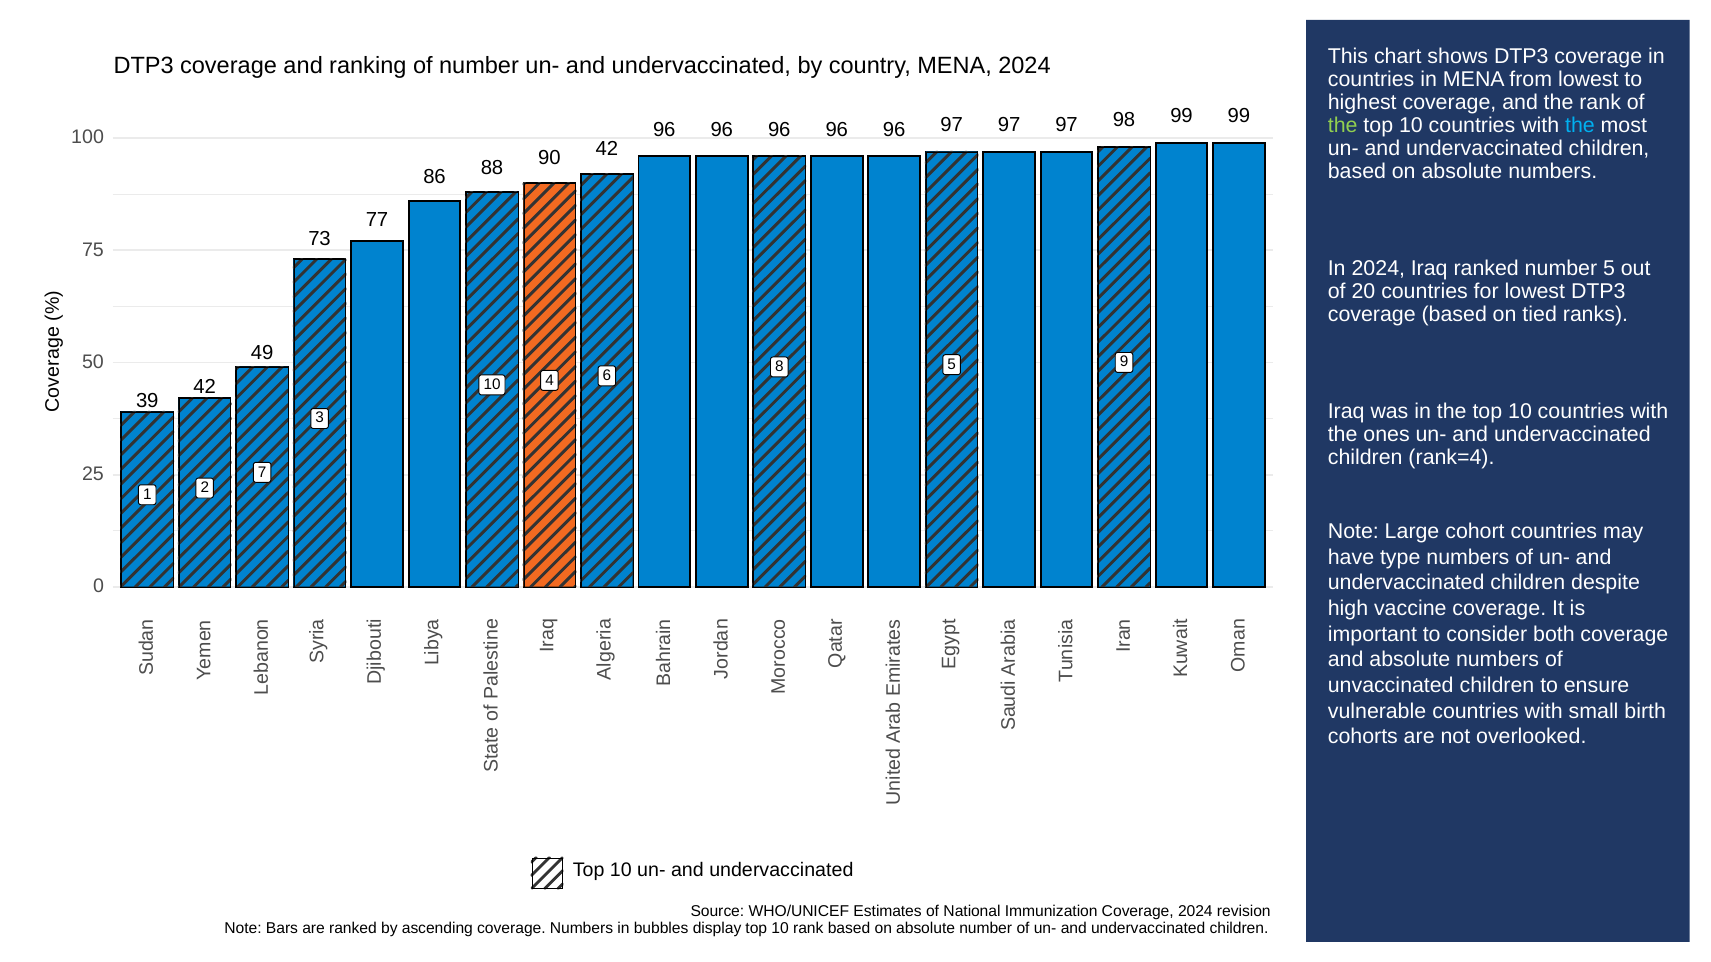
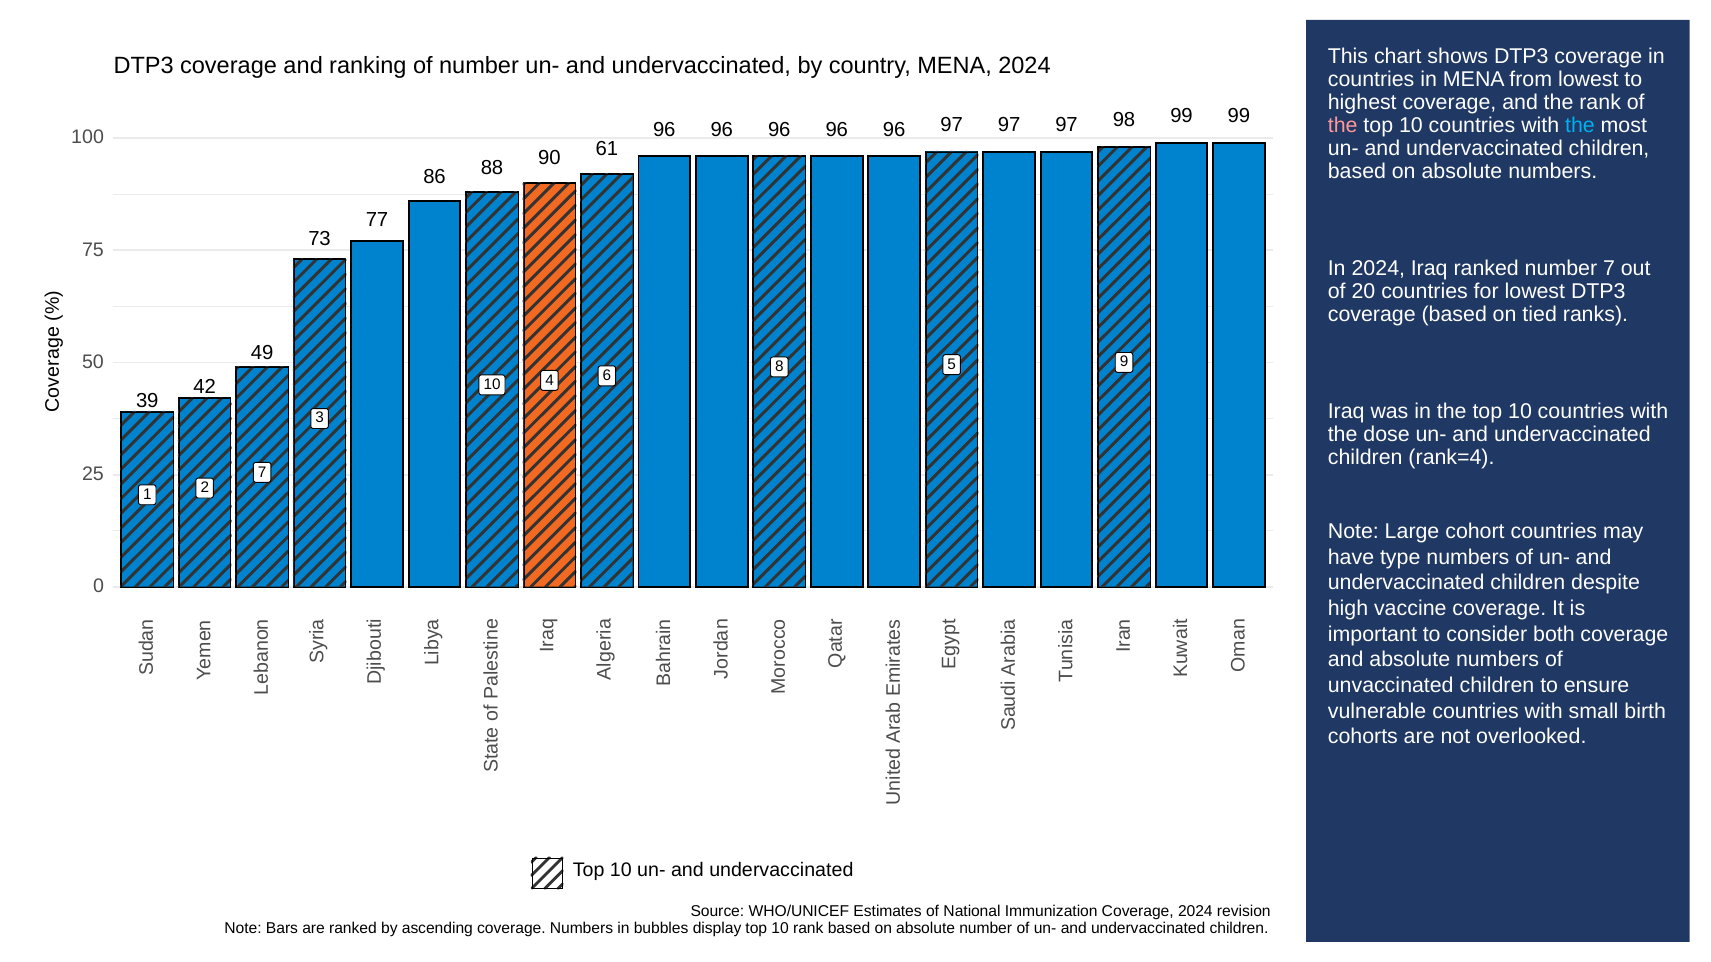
the at (1343, 126) colour: light green -> pink
90 42: 42 -> 61
number 5: 5 -> 7
ones: ones -> dose
